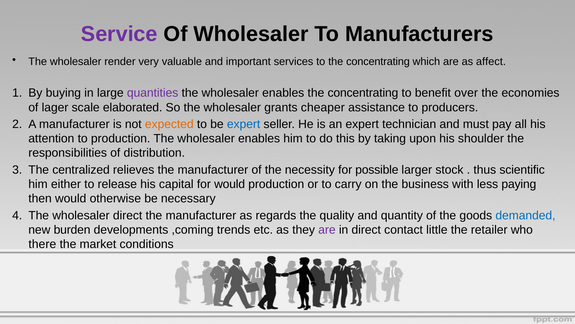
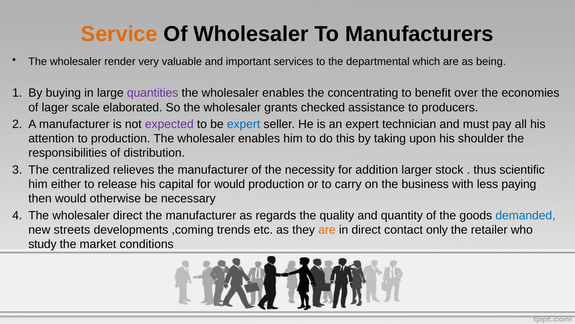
Service colour: purple -> orange
to the concentrating: concentrating -> departmental
affect: affect -> being
cheaper: cheaper -> checked
expected colour: orange -> purple
possible: possible -> addition
burden: burden -> streets
are at (327, 229) colour: purple -> orange
little: little -> only
there: there -> study
